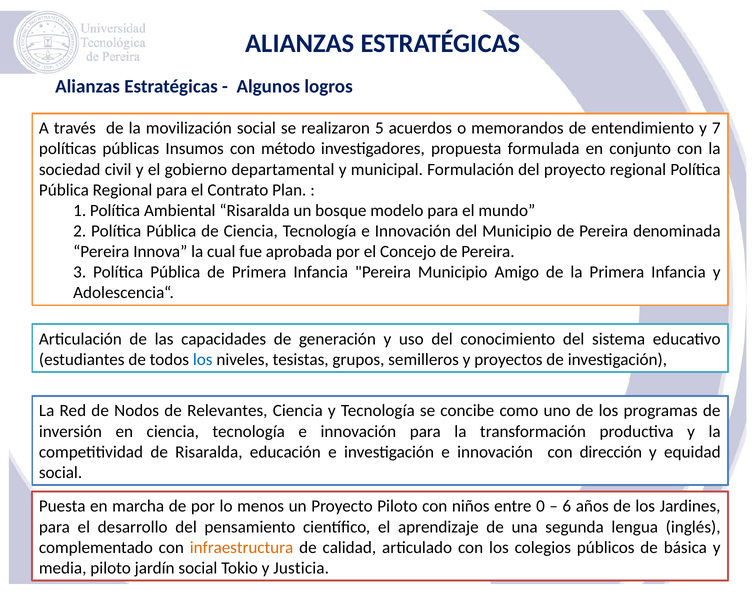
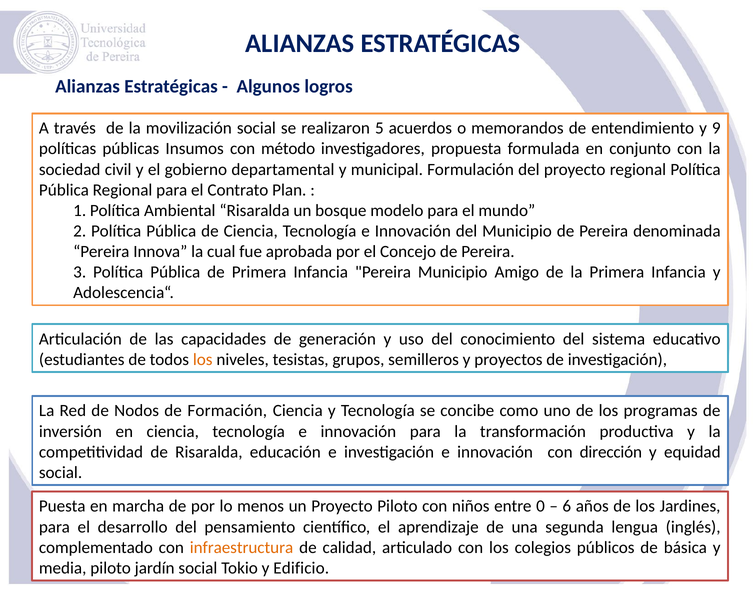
7: 7 -> 9
los at (203, 359) colour: blue -> orange
Relevantes: Relevantes -> Formación
Justicia: Justicia -> Edificio
